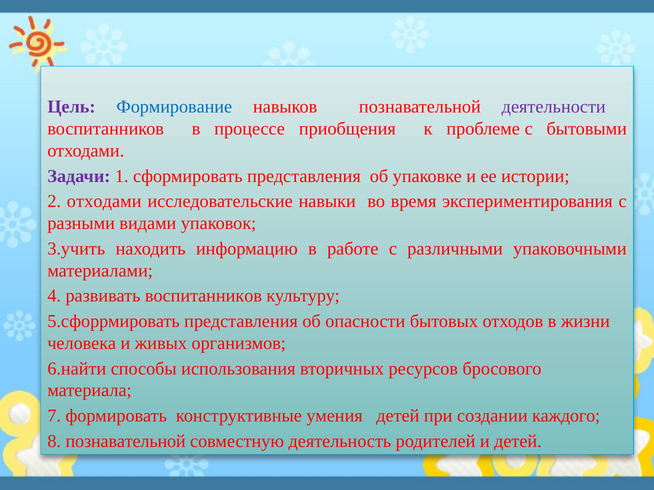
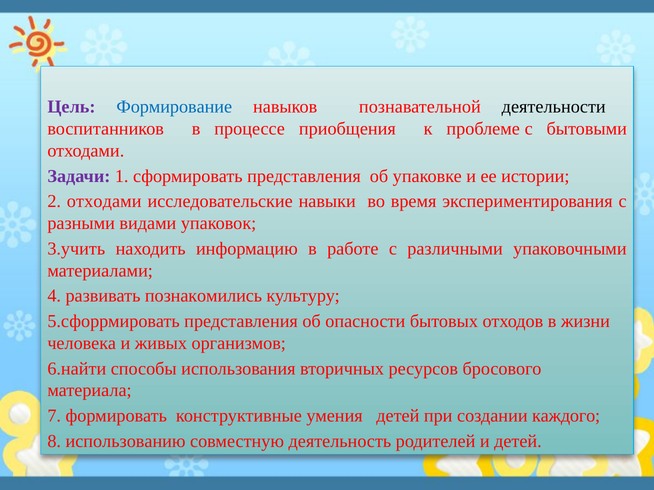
деятельности colour: purple -> black
развивать воспитанников: воспитанников -> познакомились
8 познавательной: познавательной -> использованию
